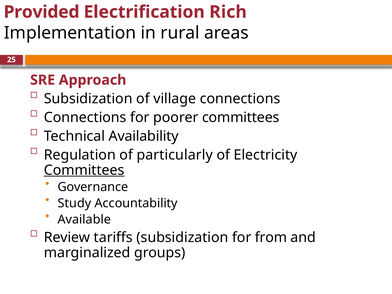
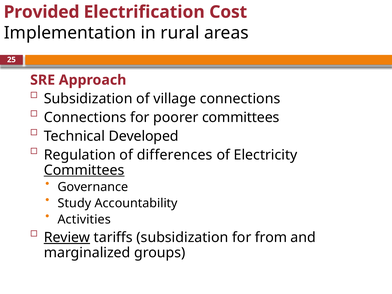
Rich: Rich -> Cost
Availability: Availability -> Developed
particularly: particularly -> differences
Available: Available -> Activities
Review underline: none -> present
